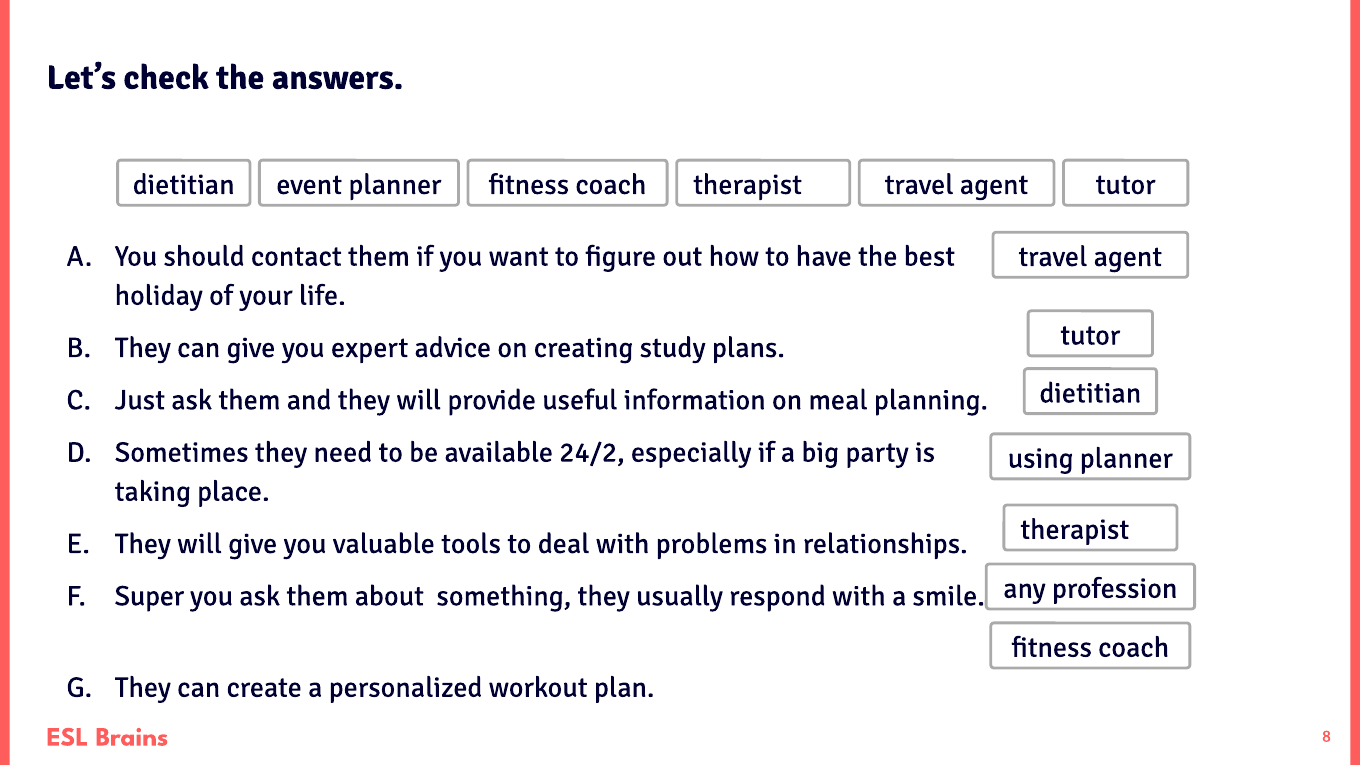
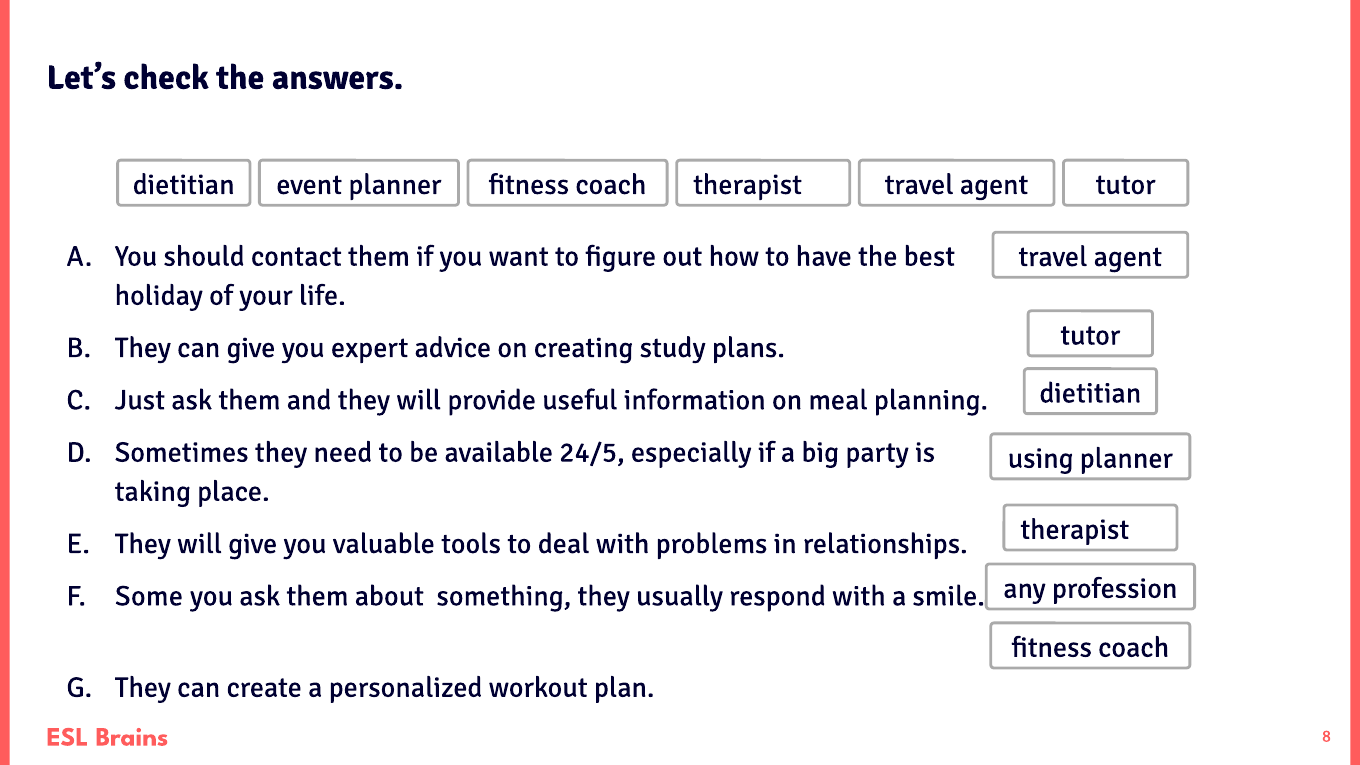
24/2: 24/2 -> 24/5
Super: Super -> Some
